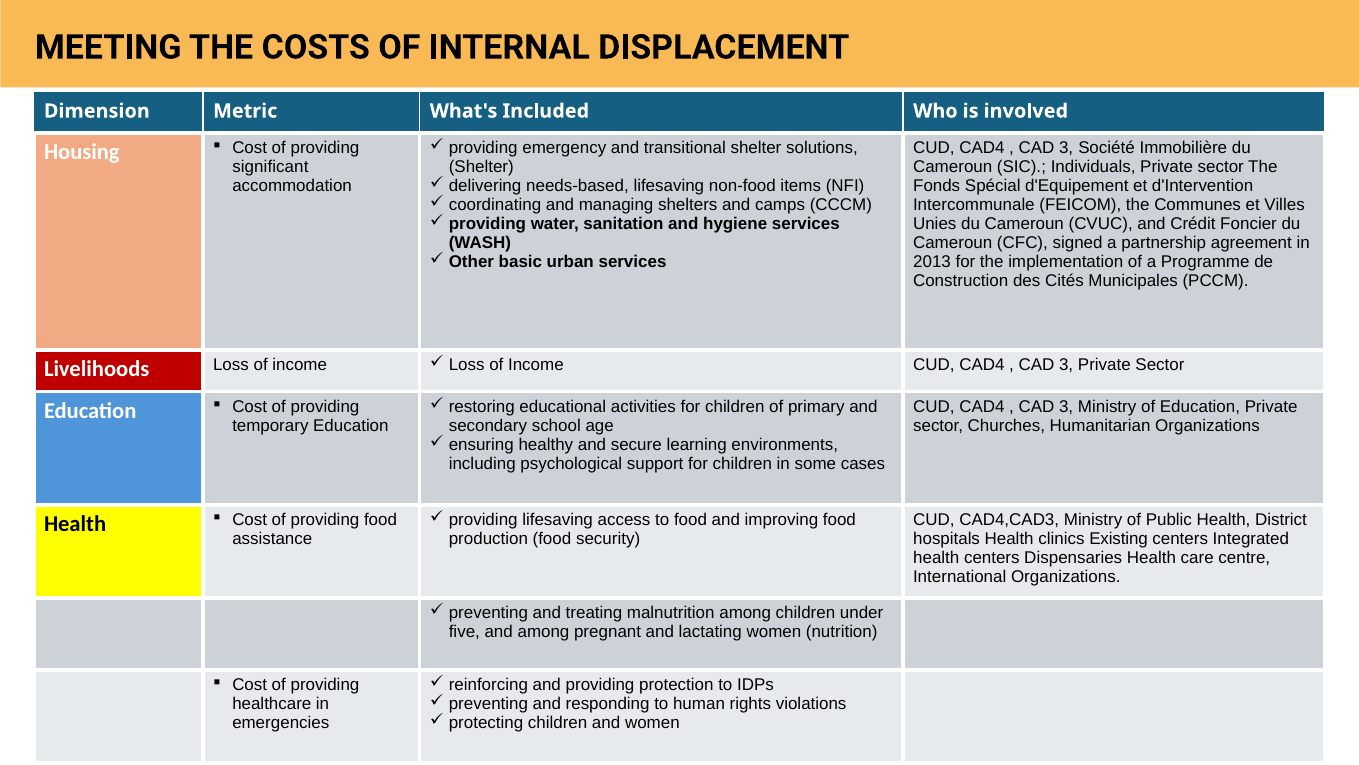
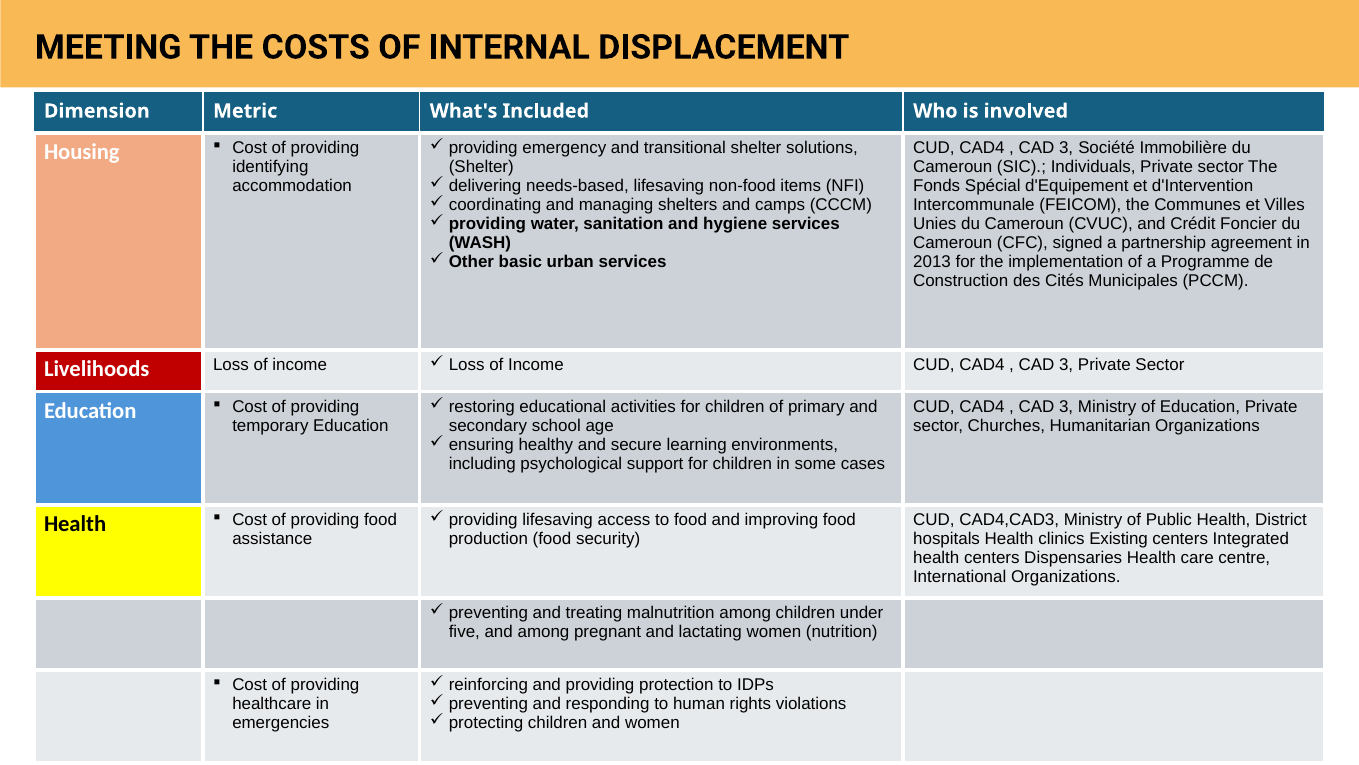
significant: significant -> identifying
